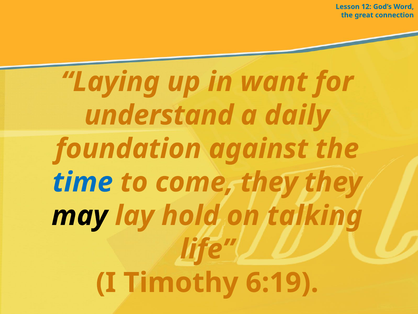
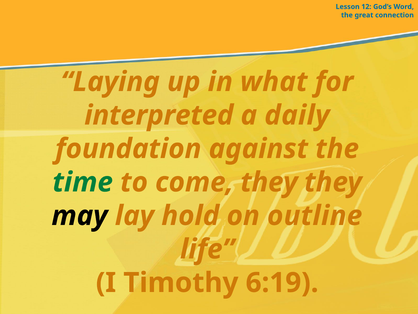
want: want -> what
understand: understand -> interpreted
time colour: blue -> green
talking: talking -> outline
